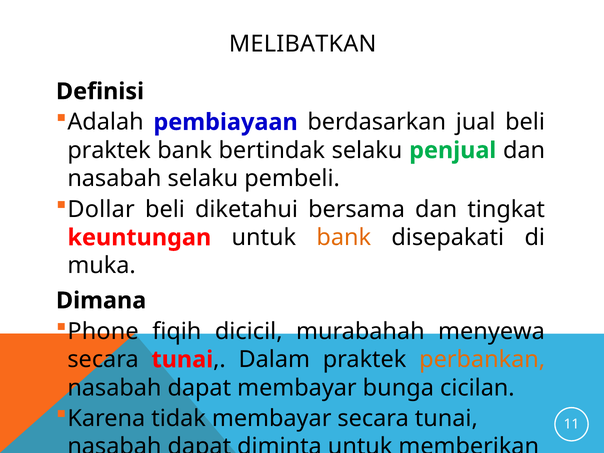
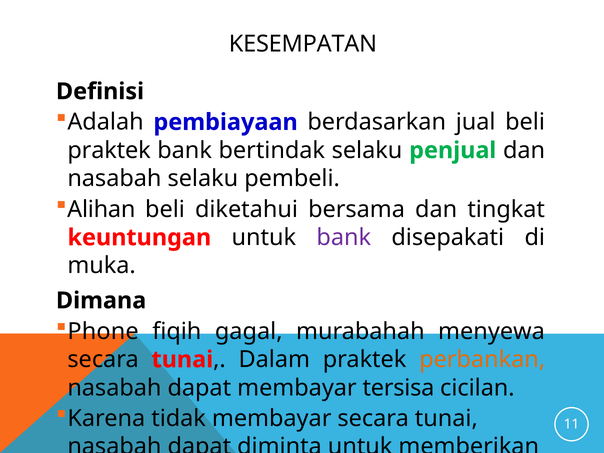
MELIBATKAN: MELIBATKAN -> KESEMPATAN
Dollar: Dollar -> Alihan
bank at (344, 238) colour: orange -> purple
dicicil: dicicil -> gagal
bunga: bunga -> tersisa
